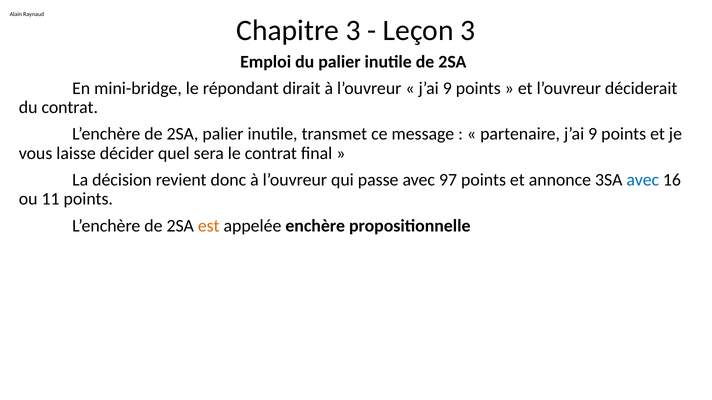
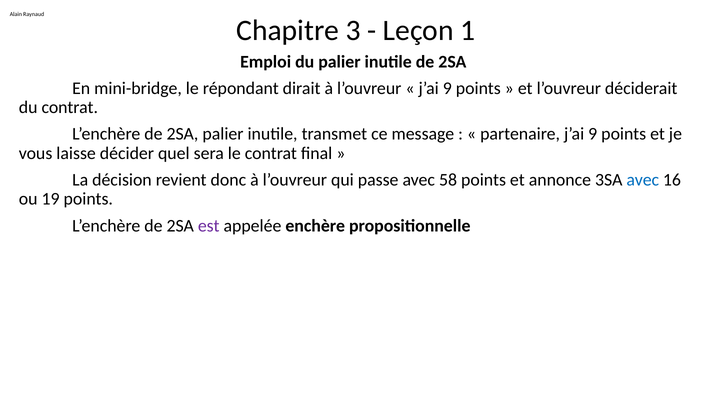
Leçon 3: 3 -> 1
97: 97 -> 58
11: 11 -> 19
est colour: orange -> purple
